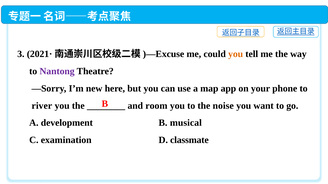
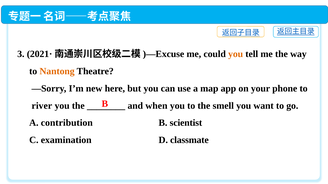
Nantong colour: purple -> orange
room: room -> when
noise: noise -> smell
development: development -> contribution
musical: musical -> scientist
